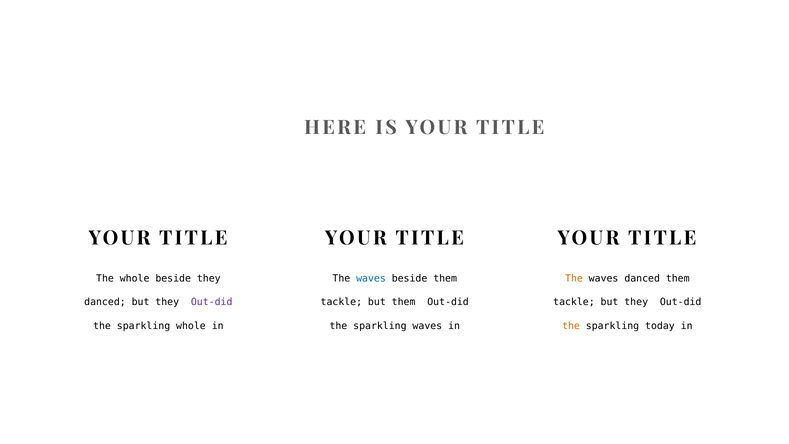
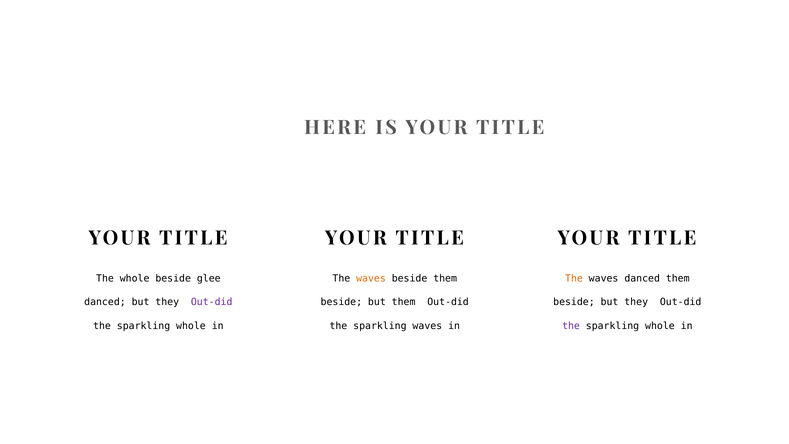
beside they: they -> glee
waves at (371, 278) colour: blue -> orange
tackle at (341, 302): tackle -> beside
tackle at (574, 302): tackle -> beside
the at (571, 326) colour: orange -> purple
today at (660, 326): today -> whole
